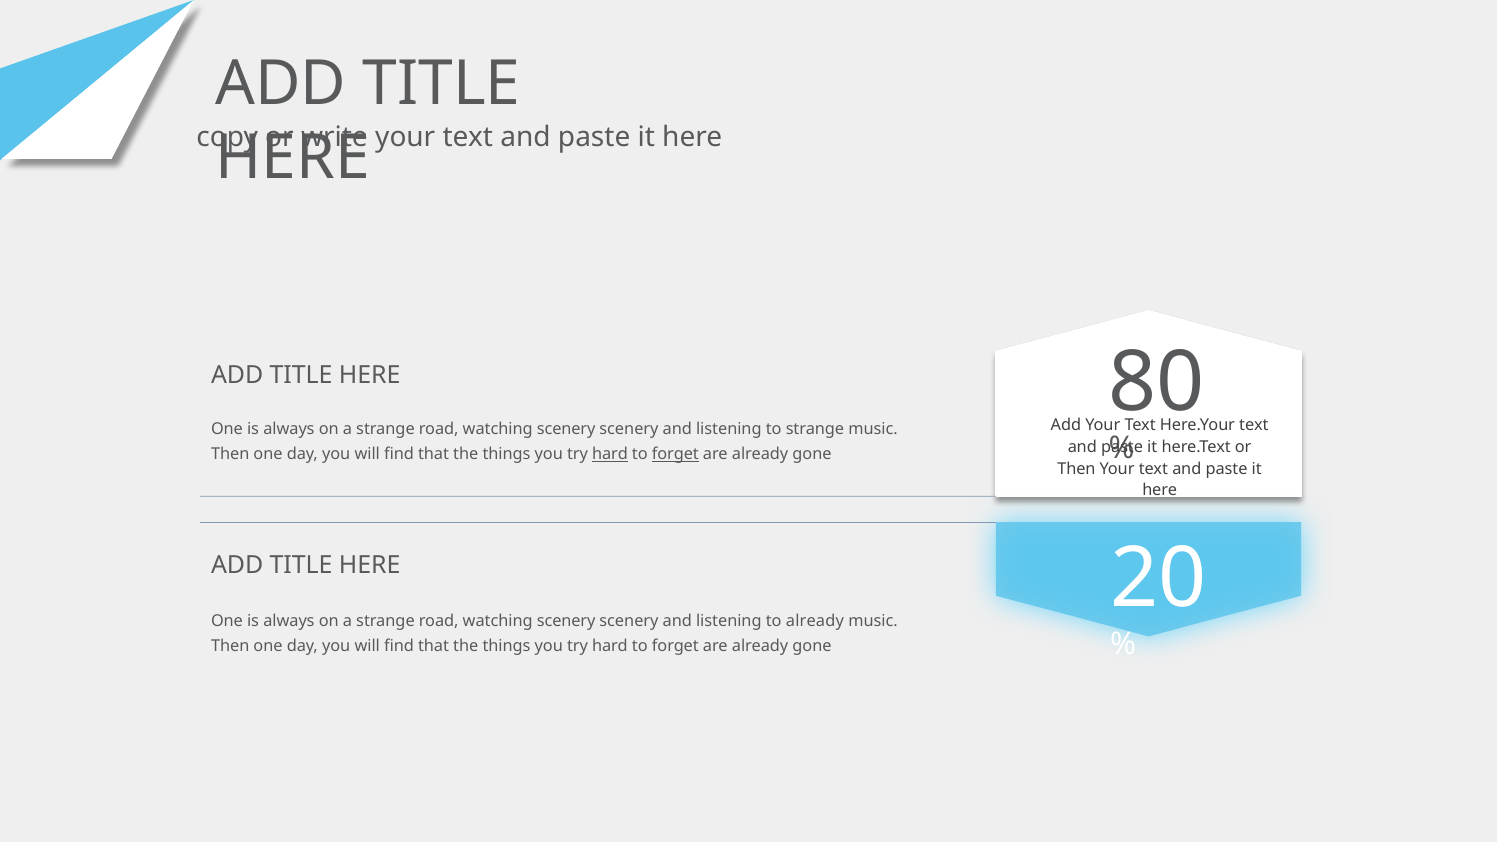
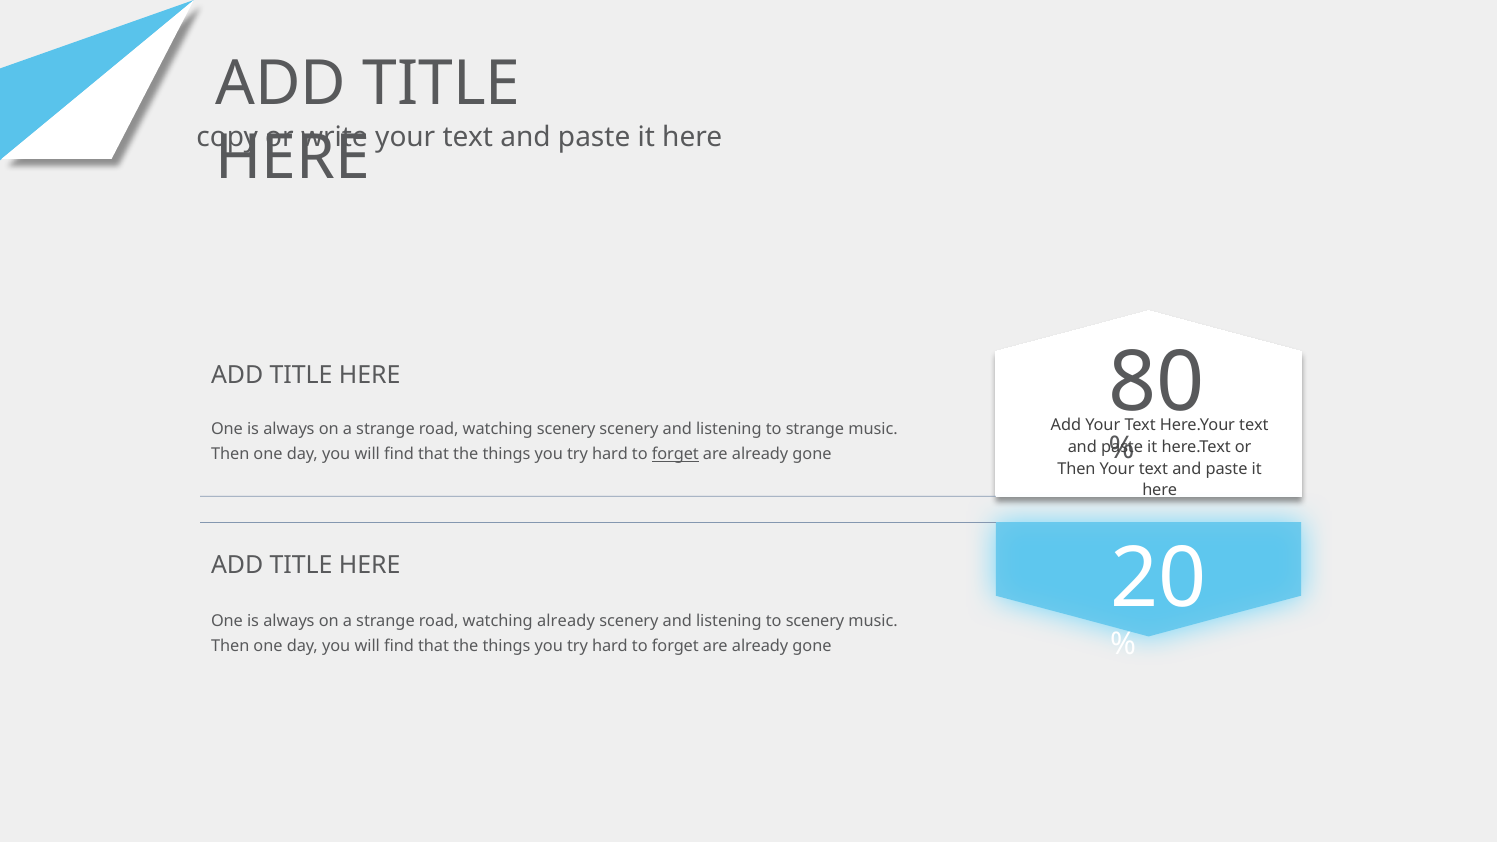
hard at (610, 454) underline: present -> none
scenery at (566, 621): scenery -> already
to already: already -> scenery
